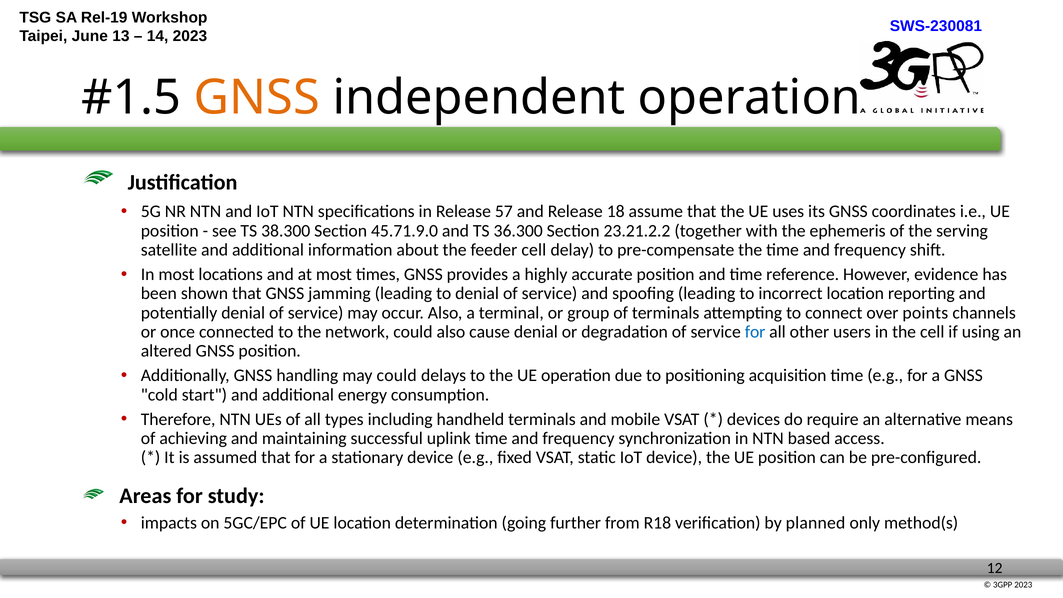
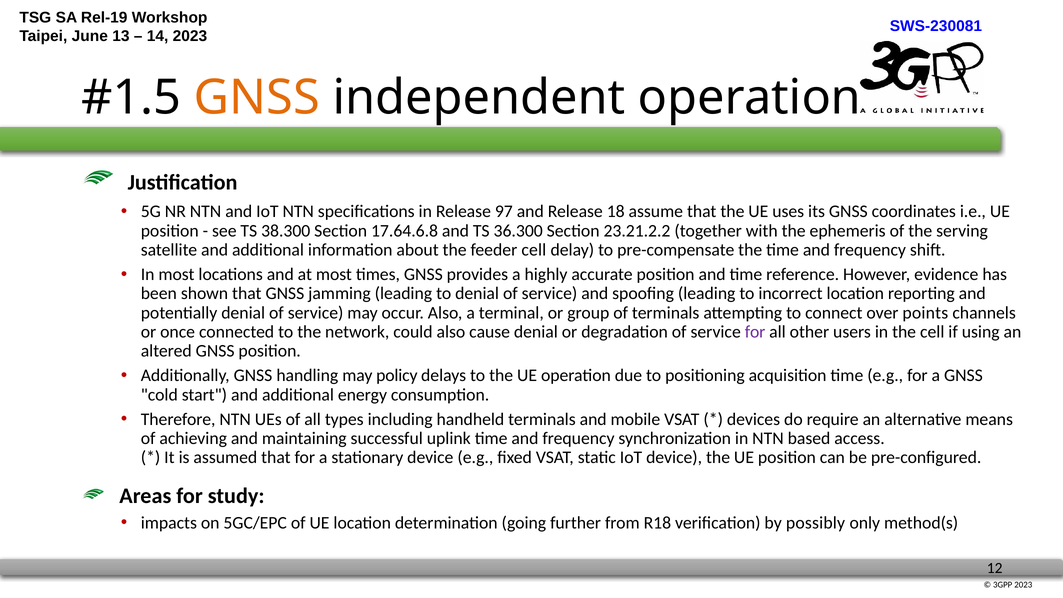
57: 57 -> 97
45.71.9.0: 45.71.9.0 -> 17.64.6.8
for at (755, 332) colour: blue -> purple
may could: could -> policy
planned: planned -> possibly
